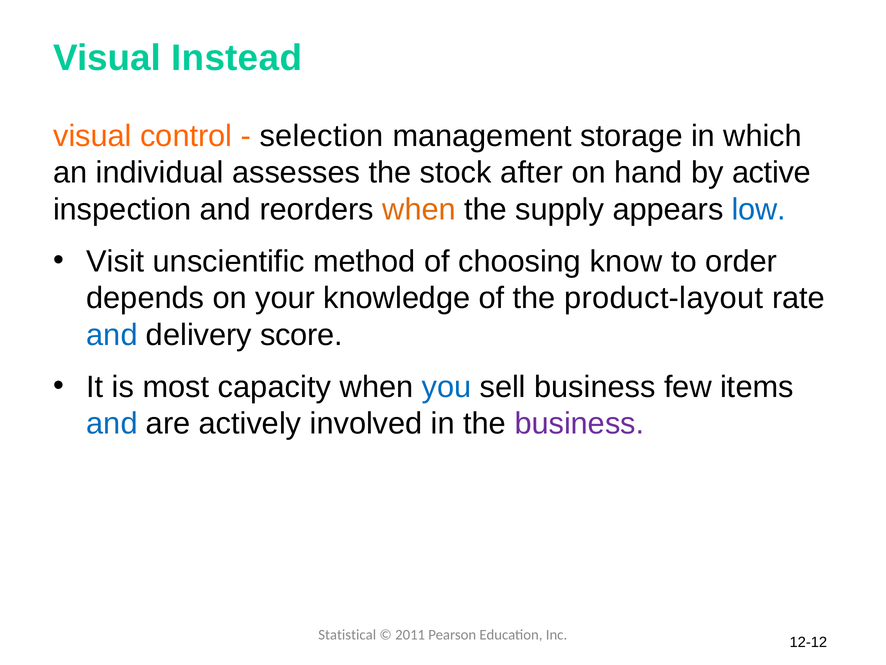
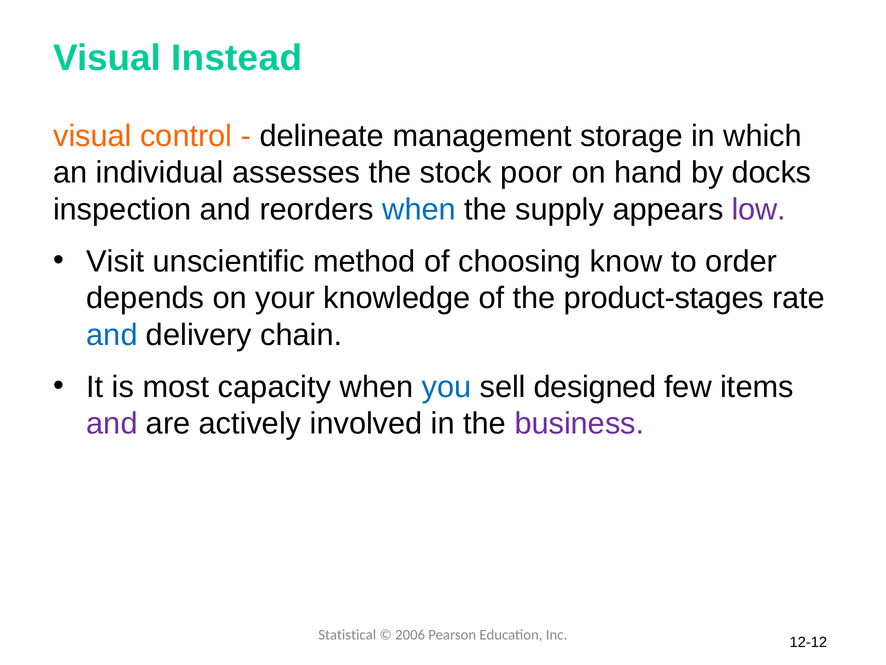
selection: selection -> delineate
after: after -> poor
active: active -> docks
when at (419, 209) colour: orange -> blue
low colour: blue -> purple
product-layout: product-layout -> product-stages
score: score -> chain
sell business: business -> designed
and at (112, 423) colour: blue -> purple
2011: 2011 -> 2006
